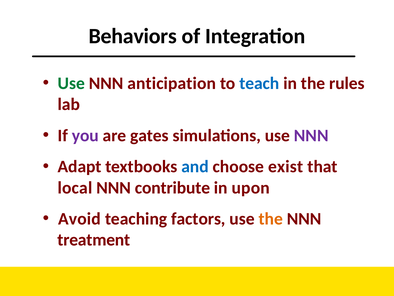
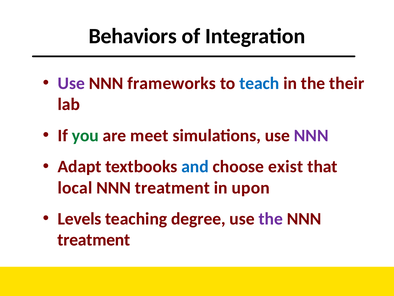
Use at (71, 83) colour: green -> purple
anticipation: anticipation -> frameworks
rules: rules -> their
you colour: purple -> green
gates: gates -> meet
contribute at (173, 187): contribute -> treatment
Avoid: Avoid -> Levels
factors: factors -> degree
the at (271, 219) colour: orange -> purple
